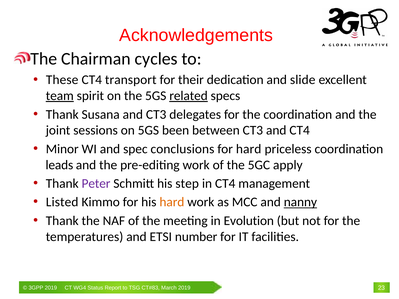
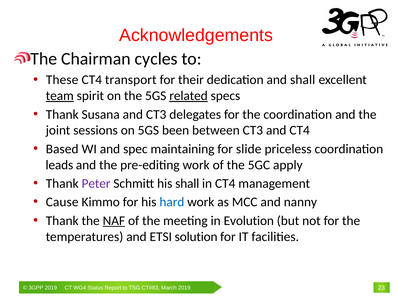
and slide: slide -> shall
Minor: Minor -> Based
conclusions: conclusions -> maintaining
for hard: hard -> slide
his step: step -> shall
Listed: Listed -> Cause
hard at (172, 202) colour: orange -> blue
nanny underline: present -> none
NAF underline: none -> present
number: number -> solution
